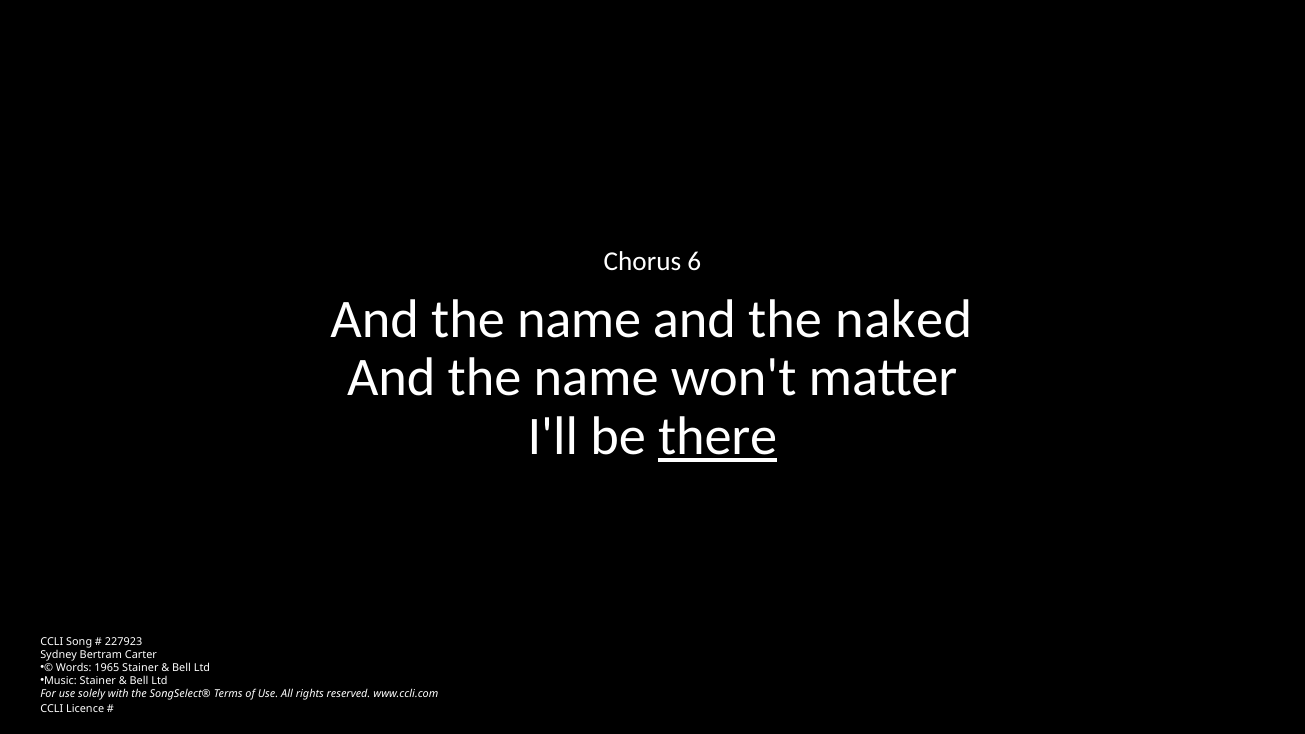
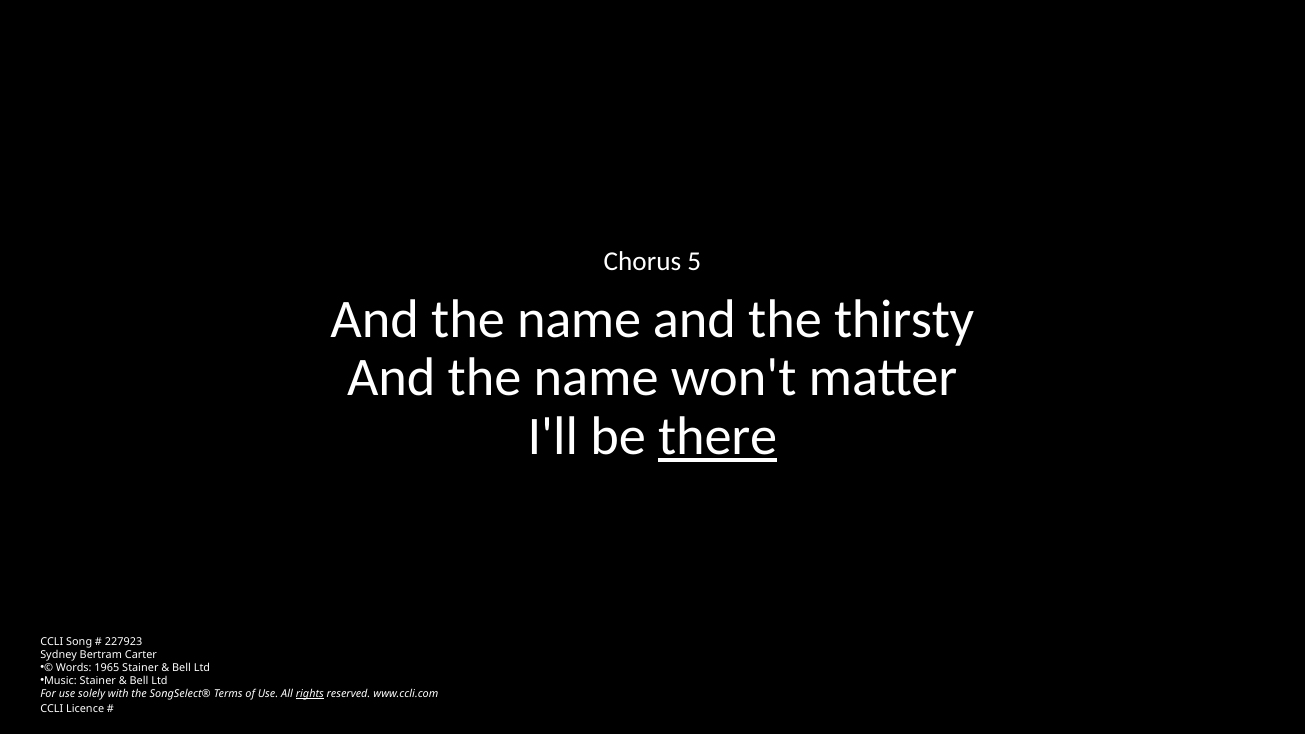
6: 6 -> 5
naked: naked -> thirsty
rights underline: none -> present
